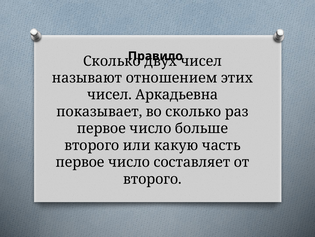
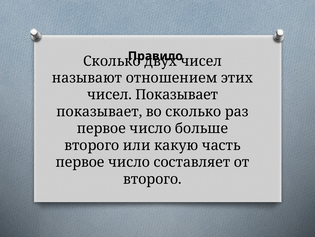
чисел Аркадьевна: Аркадьевна -> Показывает
